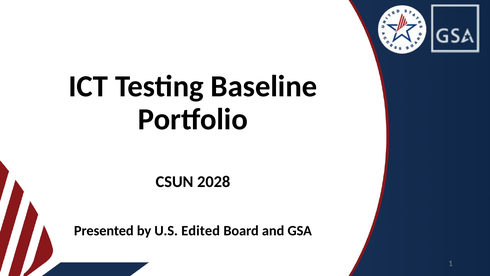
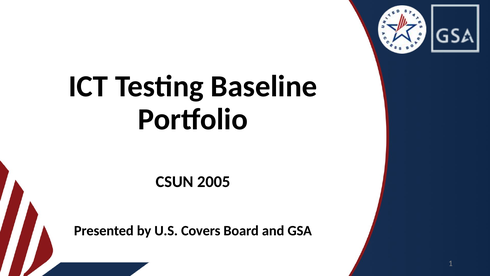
2028: 2028 -> 2005
Edited: Edited -> Covers
